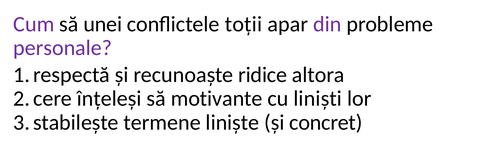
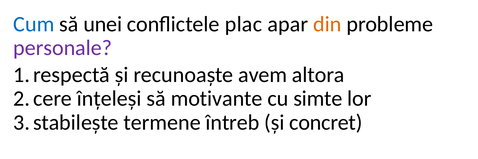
Cum colour: purple -> blue
toții: toții -> plac
din colour: purple -> orange
ridice: ridice -> avem
liniști: liniști -> simte
liniște: liniște -> întreb
